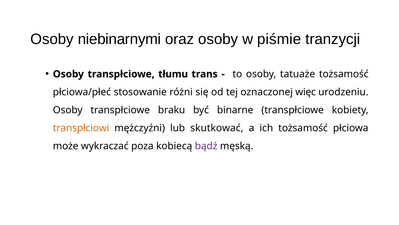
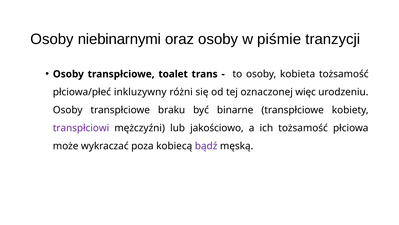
tłumu: tłumu -> toalet
tatuaże: tatuaże -> kobieta
stosowanie: stosowanie -> inkluzywny
transpłciowi colour: orange -> purple
skutkować: skutkować -> jakościowo
